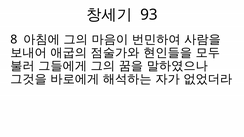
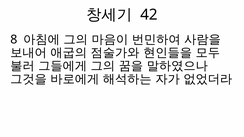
93: 93 -> 42
